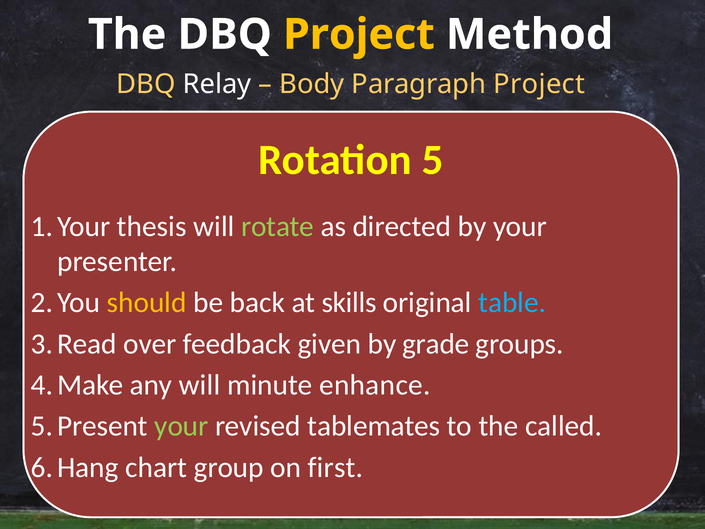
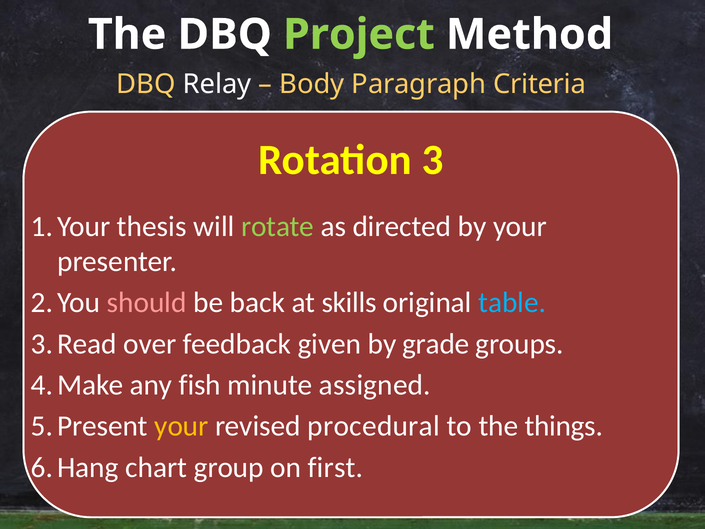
Project at (359, 35) colour: yellow -> light green
Paragraph Project: Project -> Criteria
5: 5 -> 3
should colour: yellow -> pink
any will: will -> fish
enhance: enhance -> assigned
your at (181, 426) colour: light green -> yellow
tablemates: tablemates -> procedural
called: called -> things
